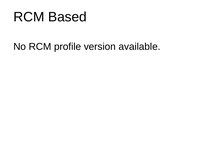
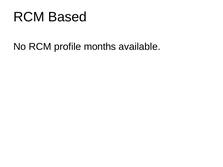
version: version -> months
